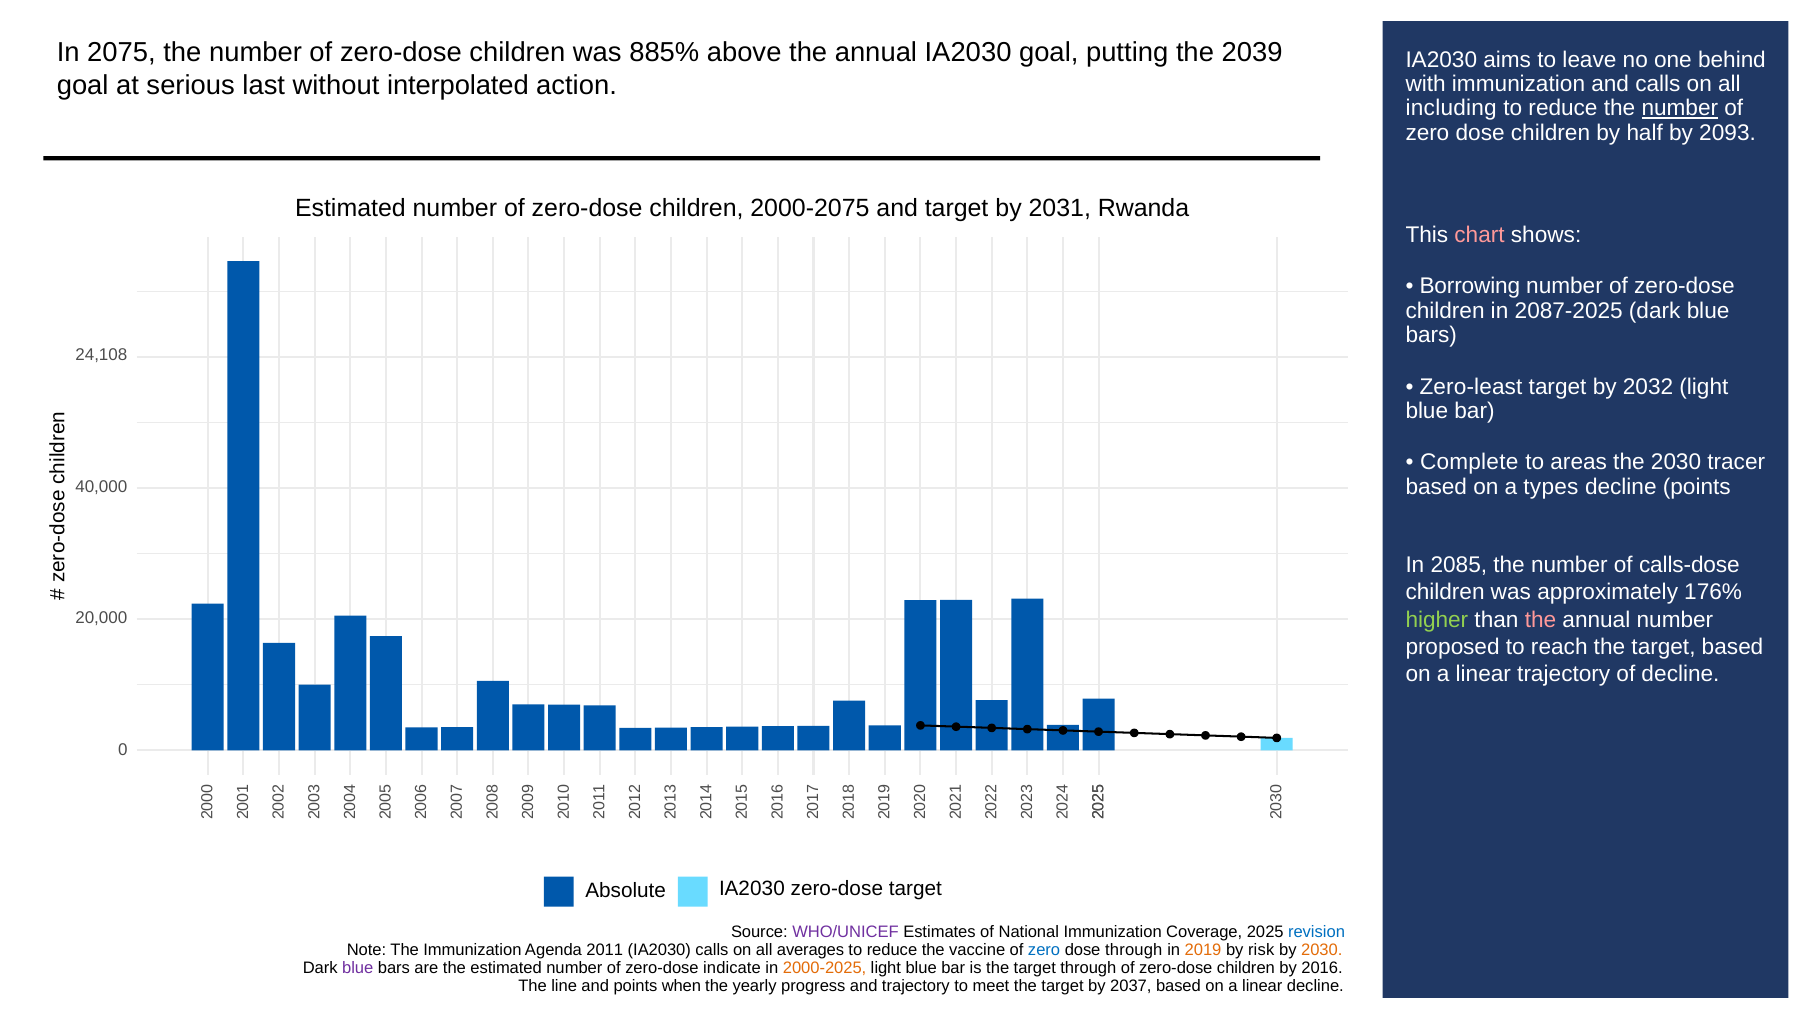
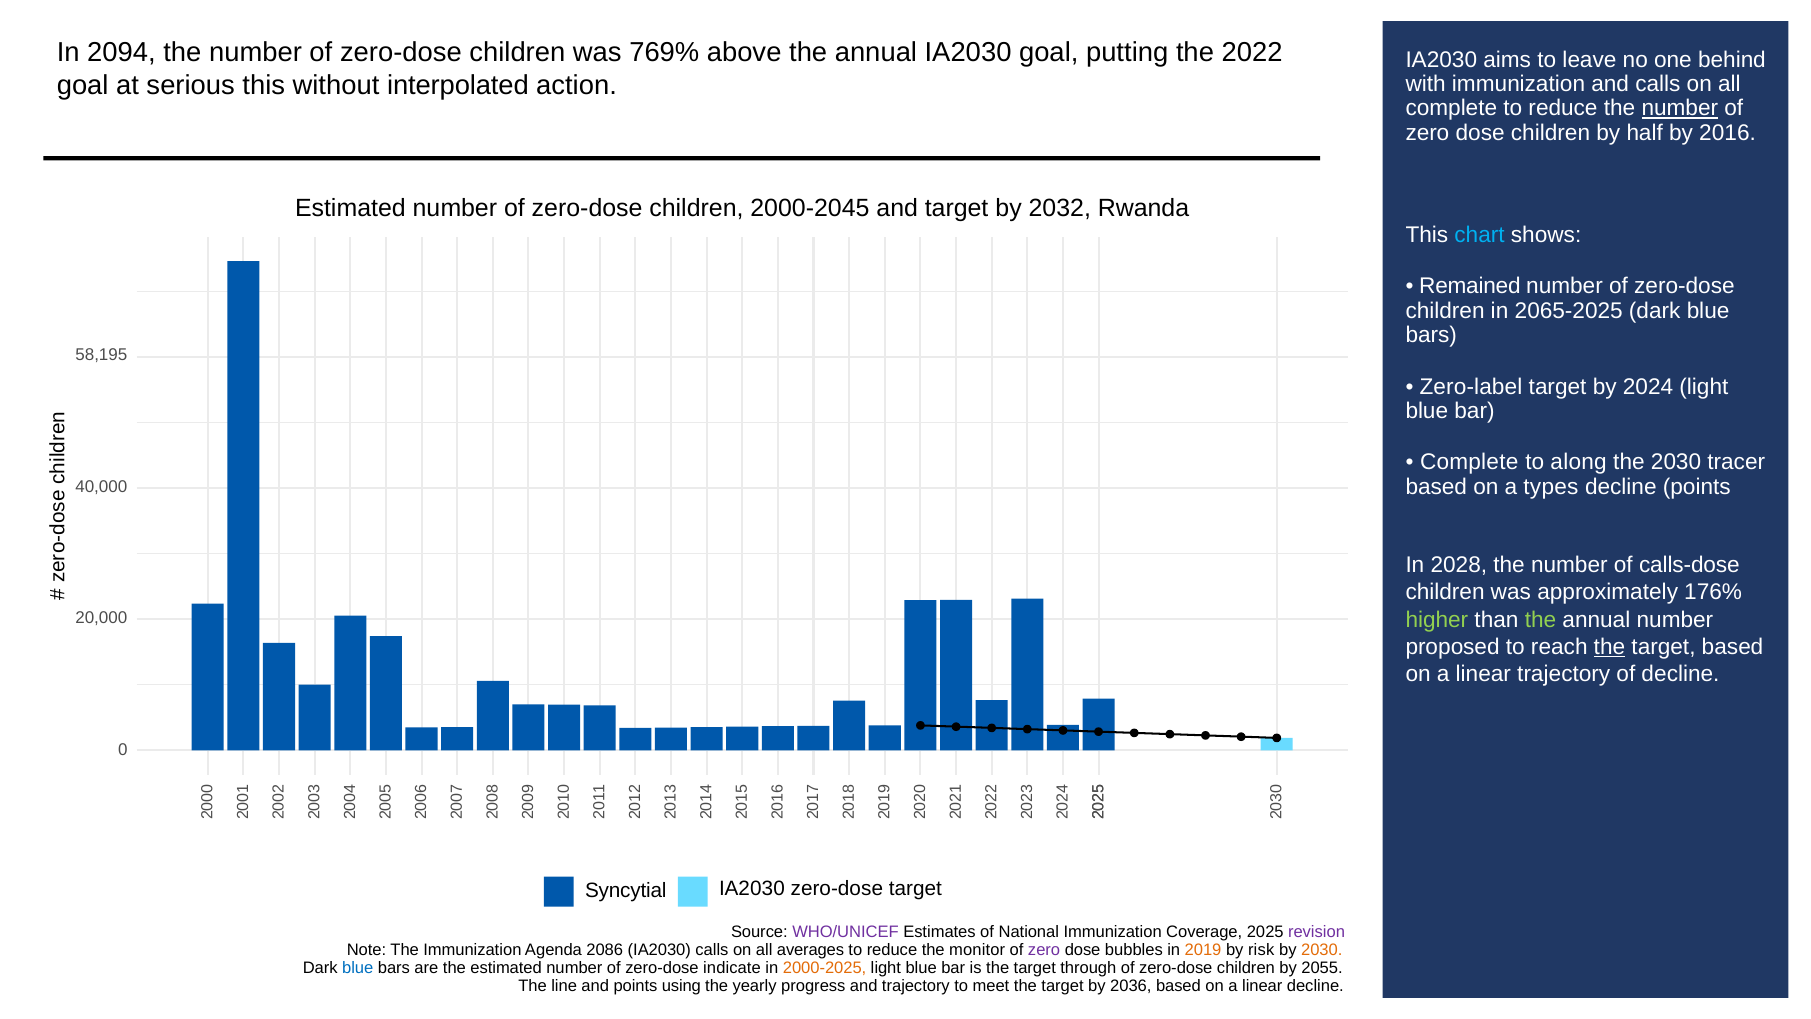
2075: 2075 -> 2094
885%: 885% -> 769%
2039: 2039 -> 2022
serious last: last -> this
including at (1451, 108): including -> complete
2093: 2093 -> 2016
2000-2075: 2000-2075 -> 2000-2045
2031: 2031 -> 2032
chart colour: pink -> light blue
Borrowing: Borrowing -> Remained
2087-2025: 2087-2025 -> 2065-2025
24,108: 24,108 -> 58,195
Zero-least: Zero-least -> Zero-label
2032: 2032 -> 2024
areas: areas -> along
2085: 2085 -> 2028
the at (1541, 619) colour: pink -> light green
the at (1609, 647) underline: none -> present
Absolute: Absolute -> Syncytial
revision at (1317, 932) colour: blue -> purple
2011: 2011 -> 2086
vaccine: vaccine -> monitor
zero at (1044, 950) colour: blue -> purple
dose through: through -> bubbles
blue at (358, 968) colour: purple -> blue
2016: 2016 -> 2055
when: when -> using
2037: 2037 -> 2036
